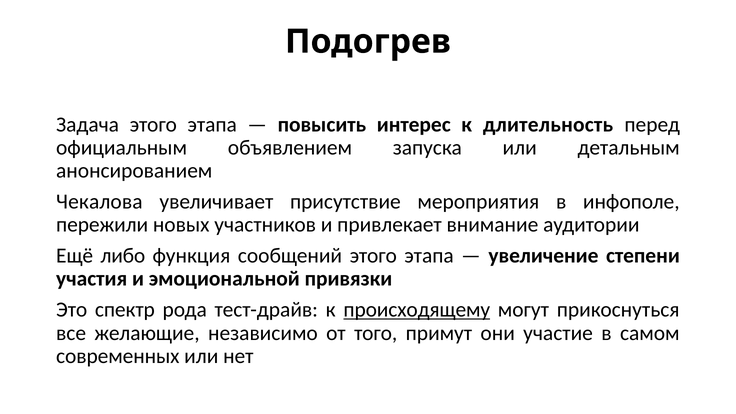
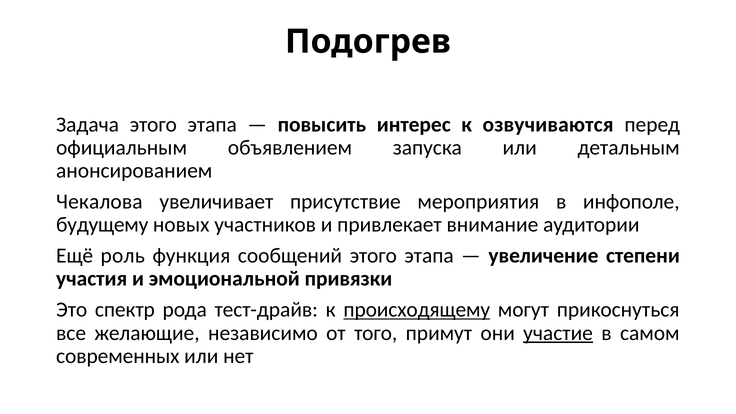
длительность: длительность -> озвучиваются
пережили: пережили -> будущему
либо: либо -> роль
участие underline: none -> present
